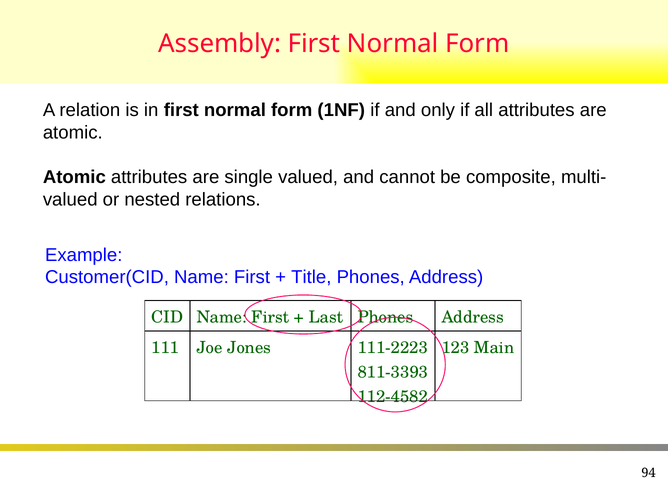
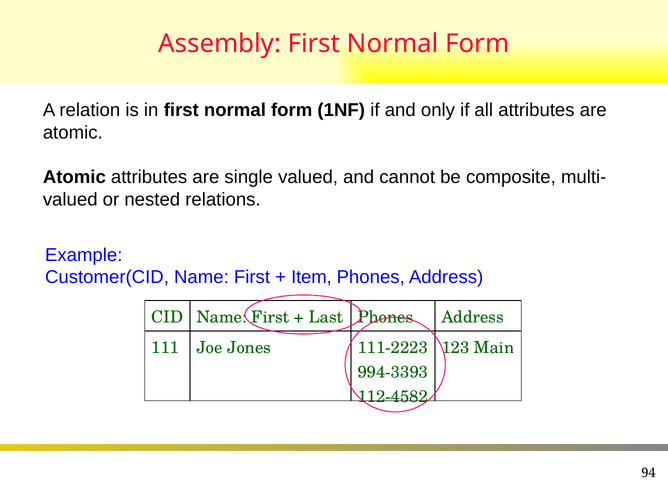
Title: Title -> Item
811-3393: 811-3393 -> 994-3393
